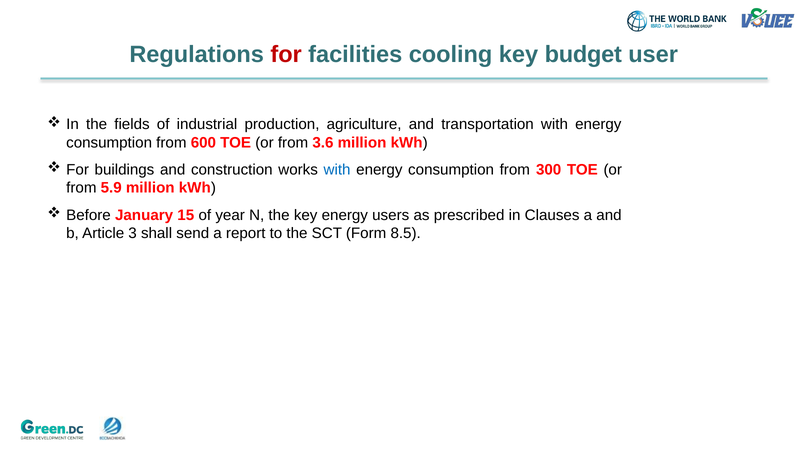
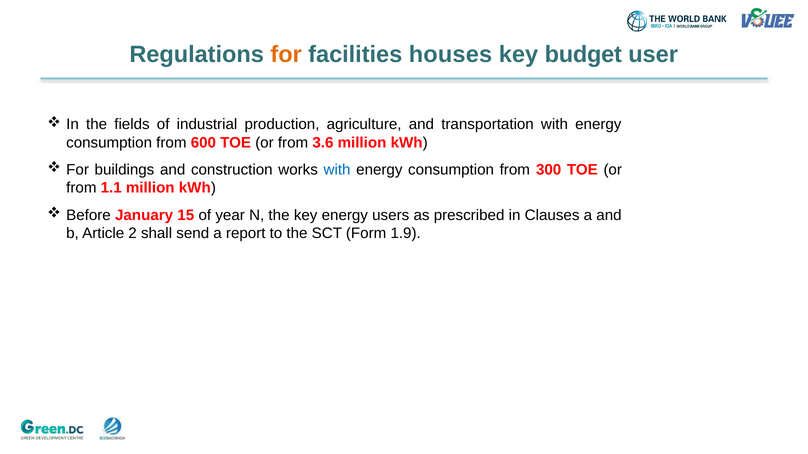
for at (286, 54) colour: red -> orange
cooling: cooling -> houses
5.9: 5.9 -> 1.1
3: 3 -> 2
8.5: 8.5 -> 1.9
